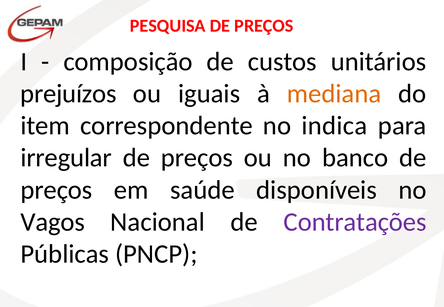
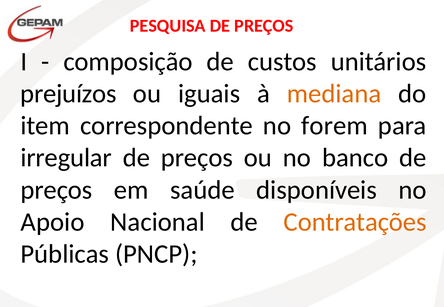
indica: indica -> forem
Vagos: Vagos -> Apoio
Contratações colour: purple -> orange
